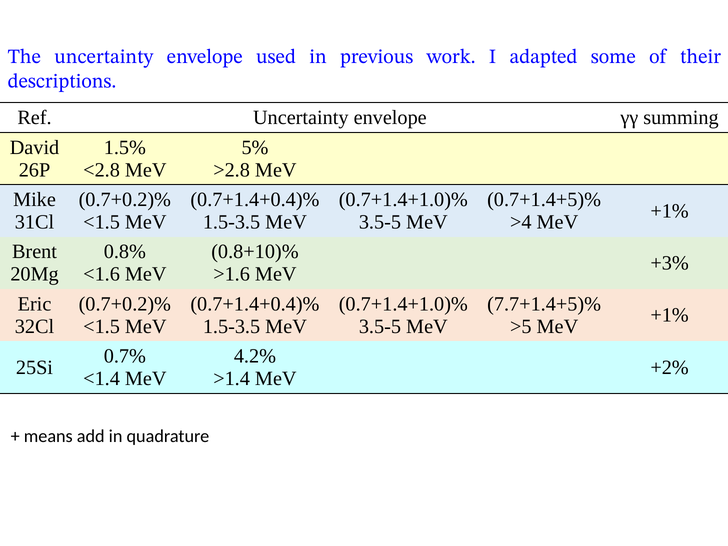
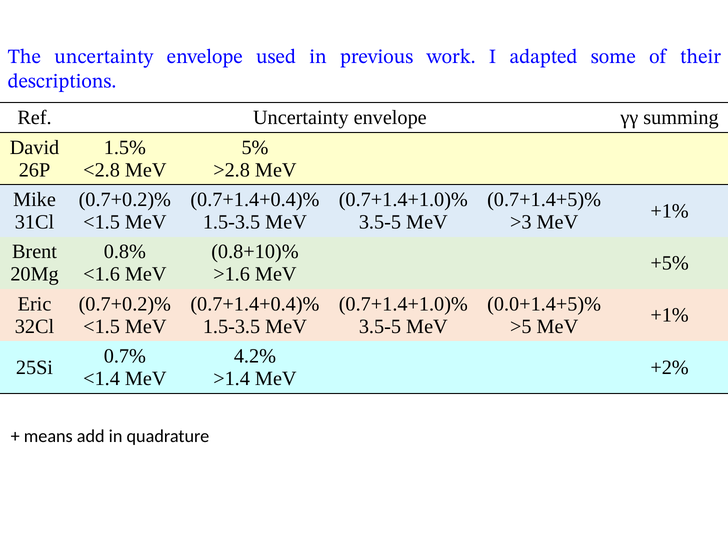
>4: >4 -> >3
+3%: +3% -> +5%
7.7+1.4+5)%: 7.7+1.4+5)% -> 0.0+1.4+5)%
